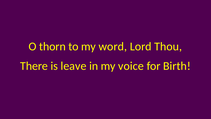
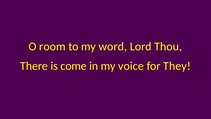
thorn: thorn -> room
leave: leave -> come
Birth: Birth -> They
